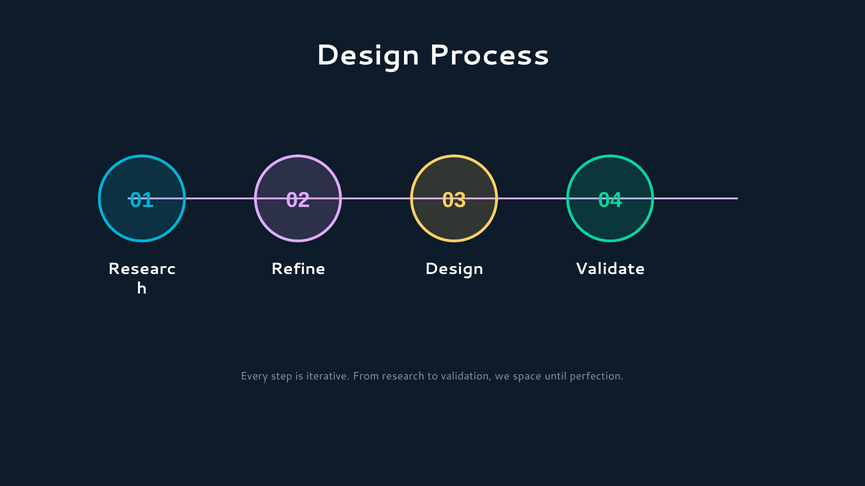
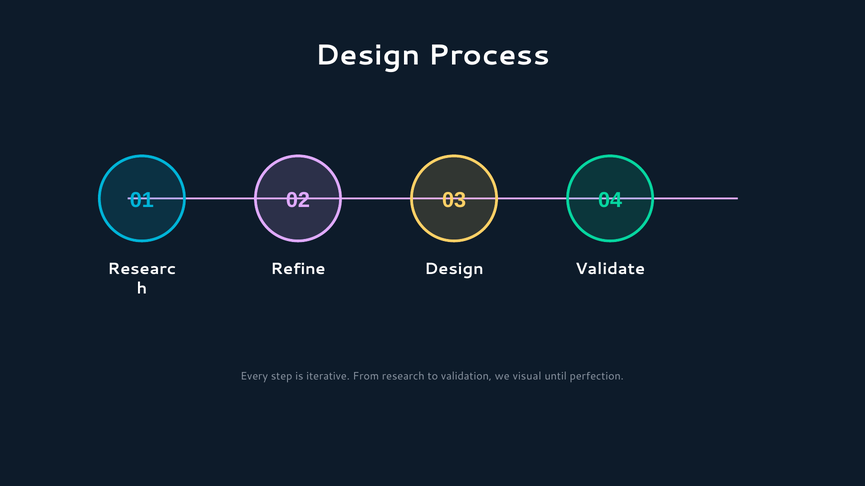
space: space -> visual
